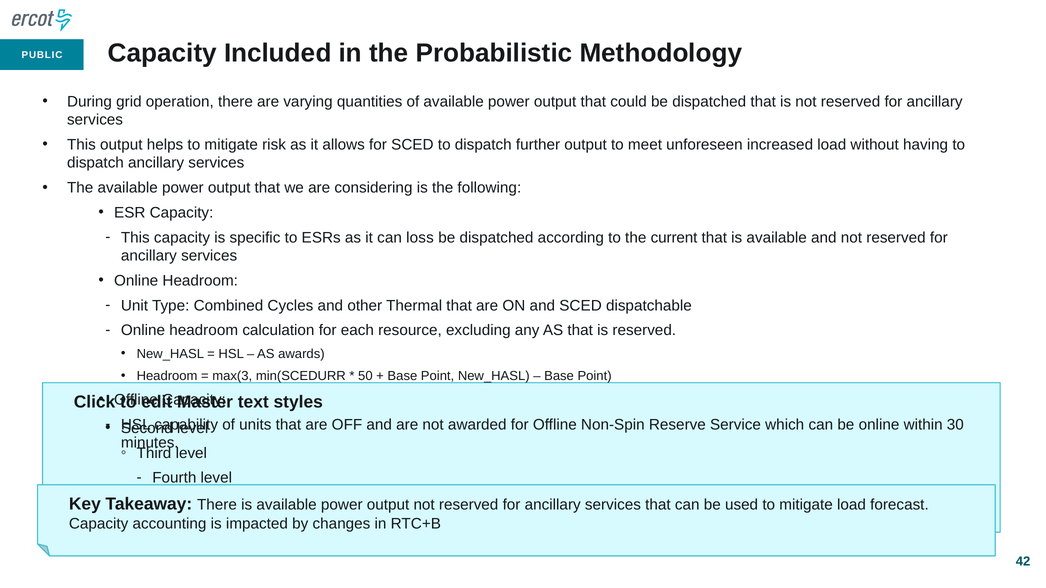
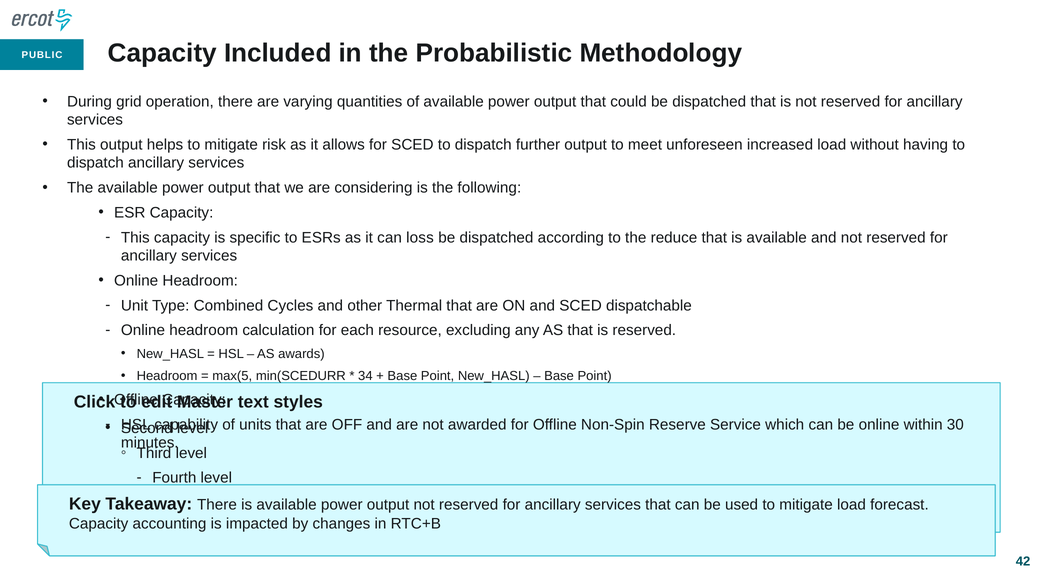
current: current -> reduce
max(3: max(3 -> max(5
50: 50 -> 34
